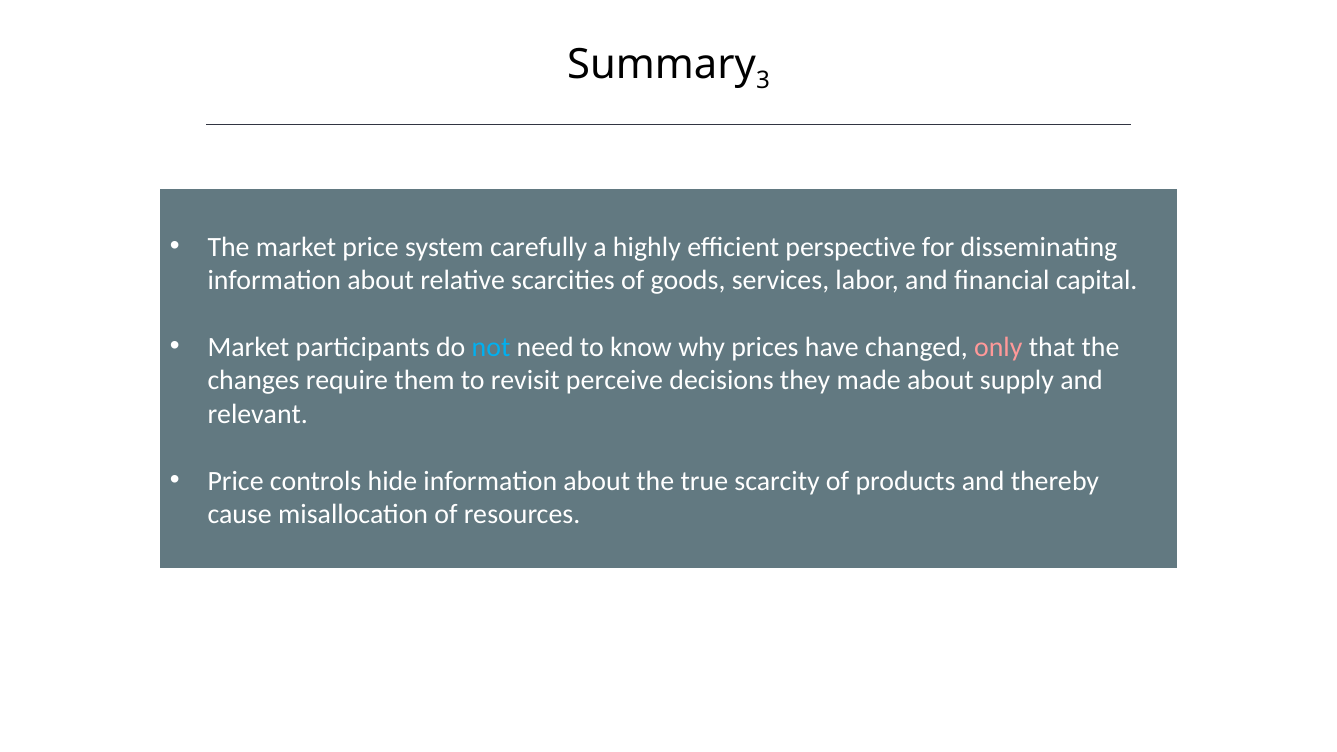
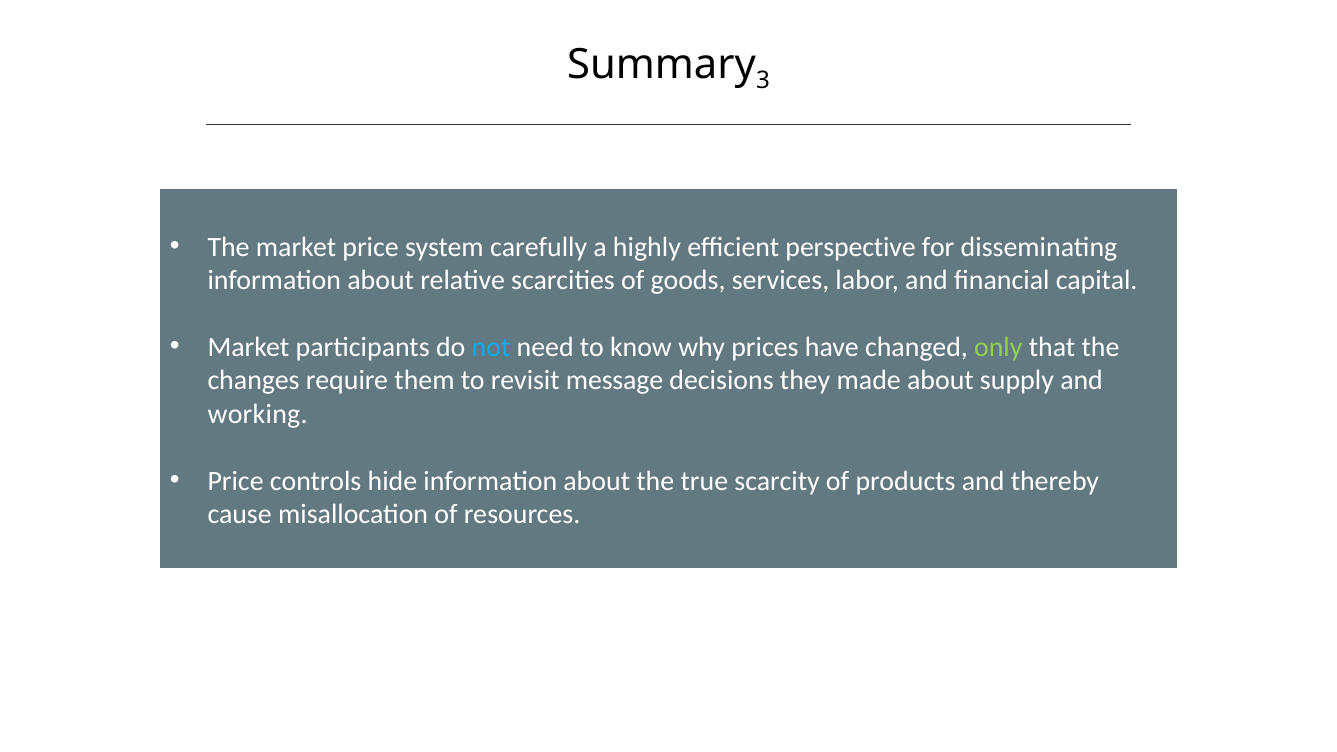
only colour: pink -> light green
perceive: perceive -> message
relevant: relevant -> working
